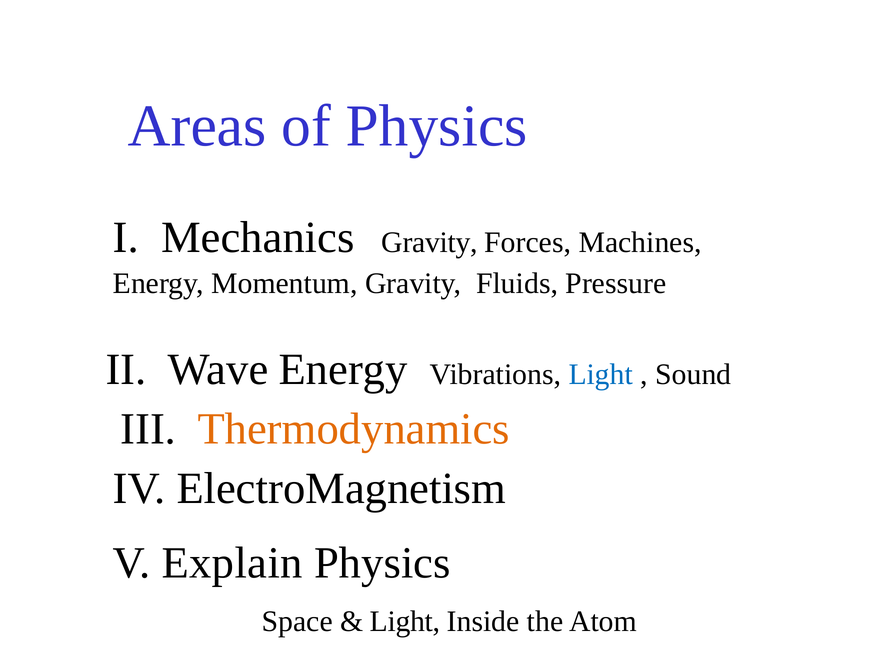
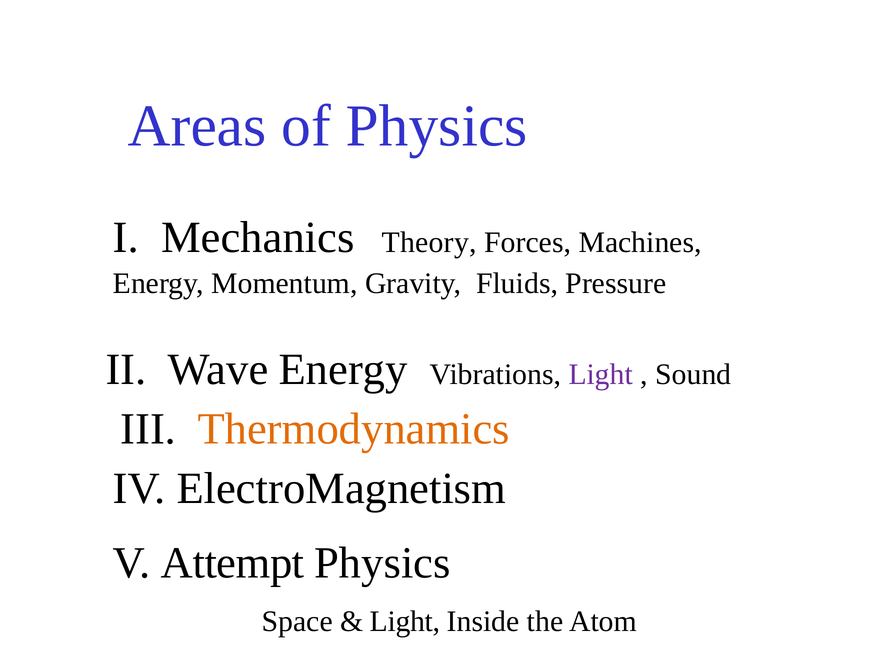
Mechanics Gravity: Gravity -> Theory
Light at (601, 374) colour: blue -> purple
Explain: Explain -> Attempt
